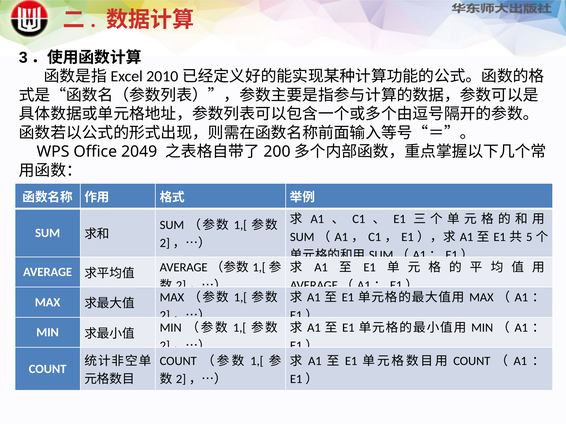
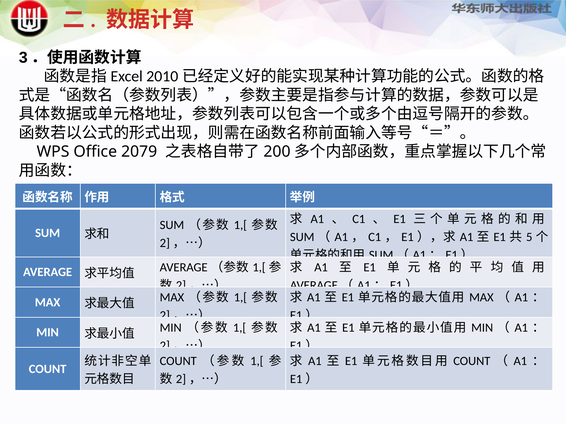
2049: 2049 -> 2079
